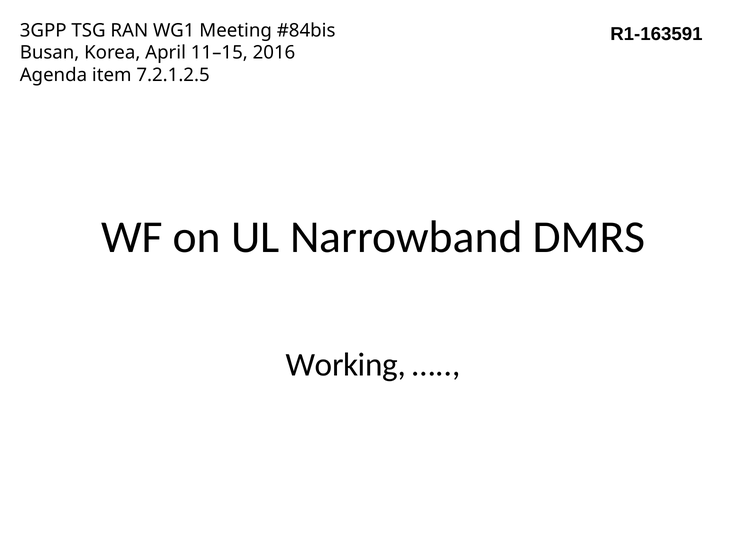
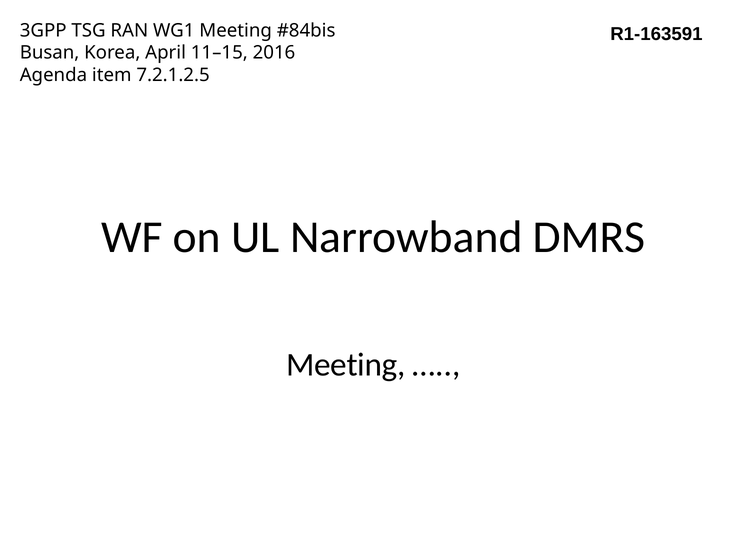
Working at (346, 365): Working -> Meeting
